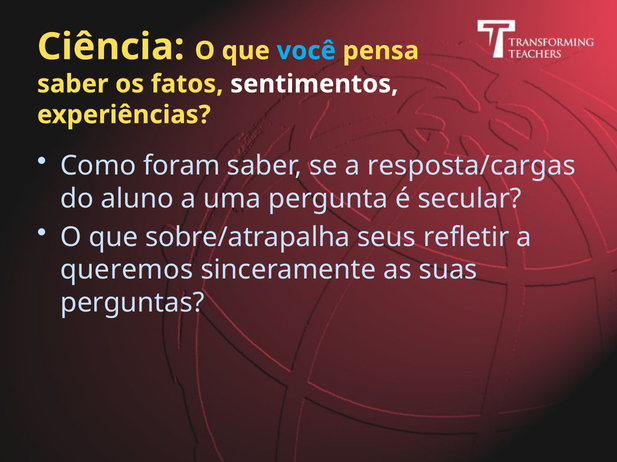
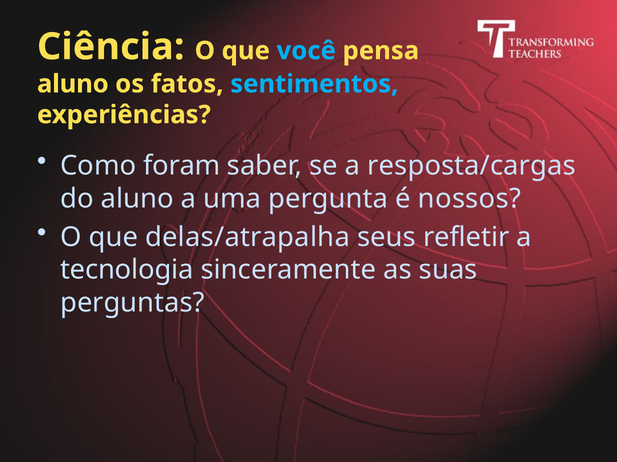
saber at (73, 84): saber -> aluno
sentimentos colour: white -> light blue
secular: secular -> nossos
sobre/atrapalha: sobre/atrapalha -> delas/atrapalha
queremos: queremos -> tecnologia
